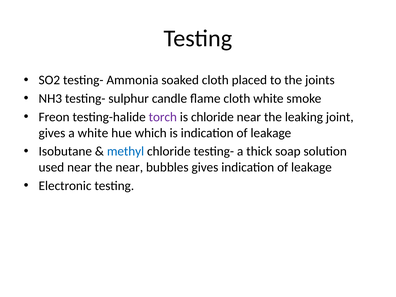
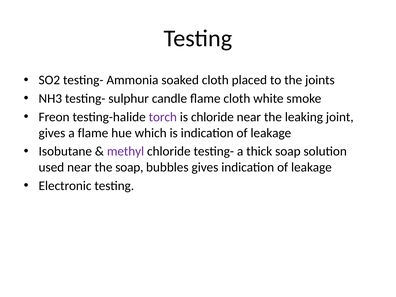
a white: white -> flame
methyl colour: blue -> purple
the near: near -> soap
